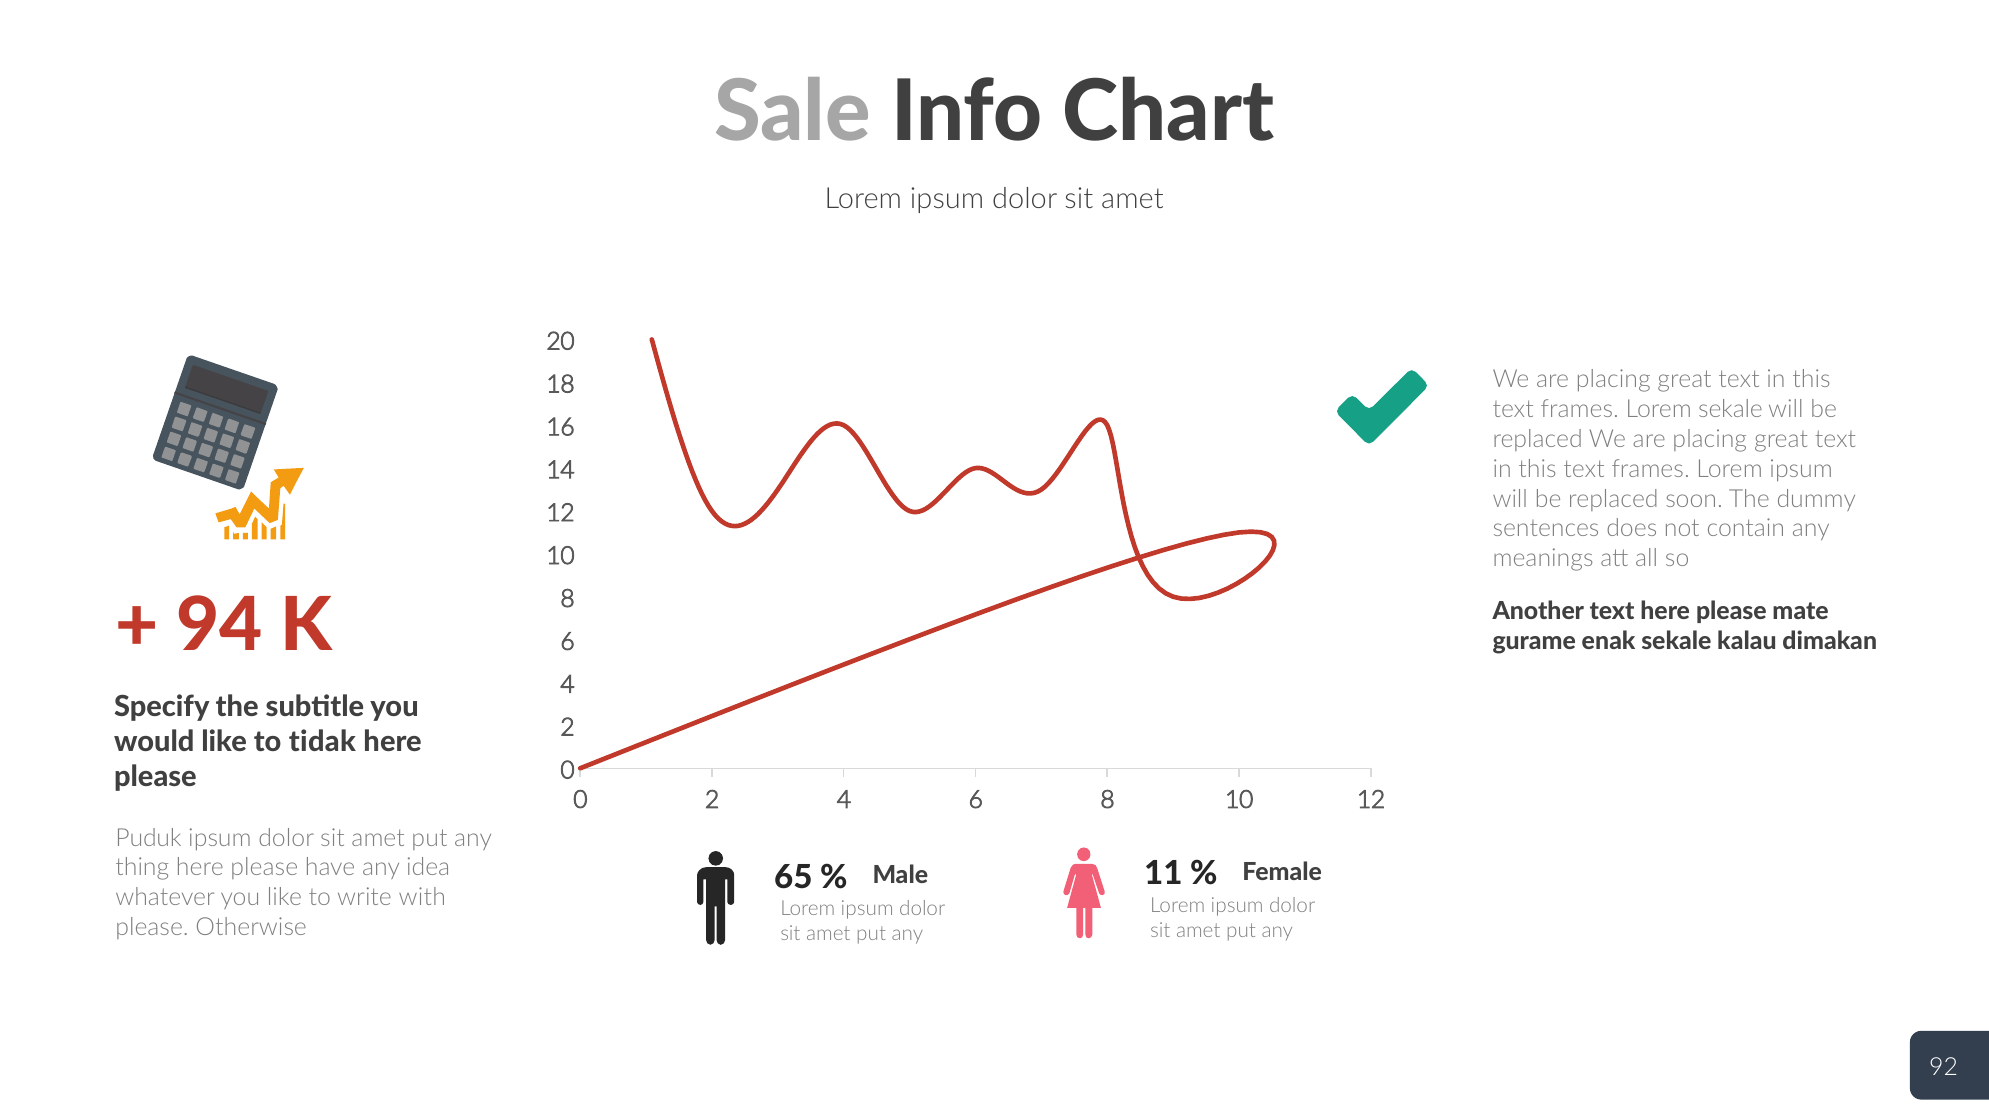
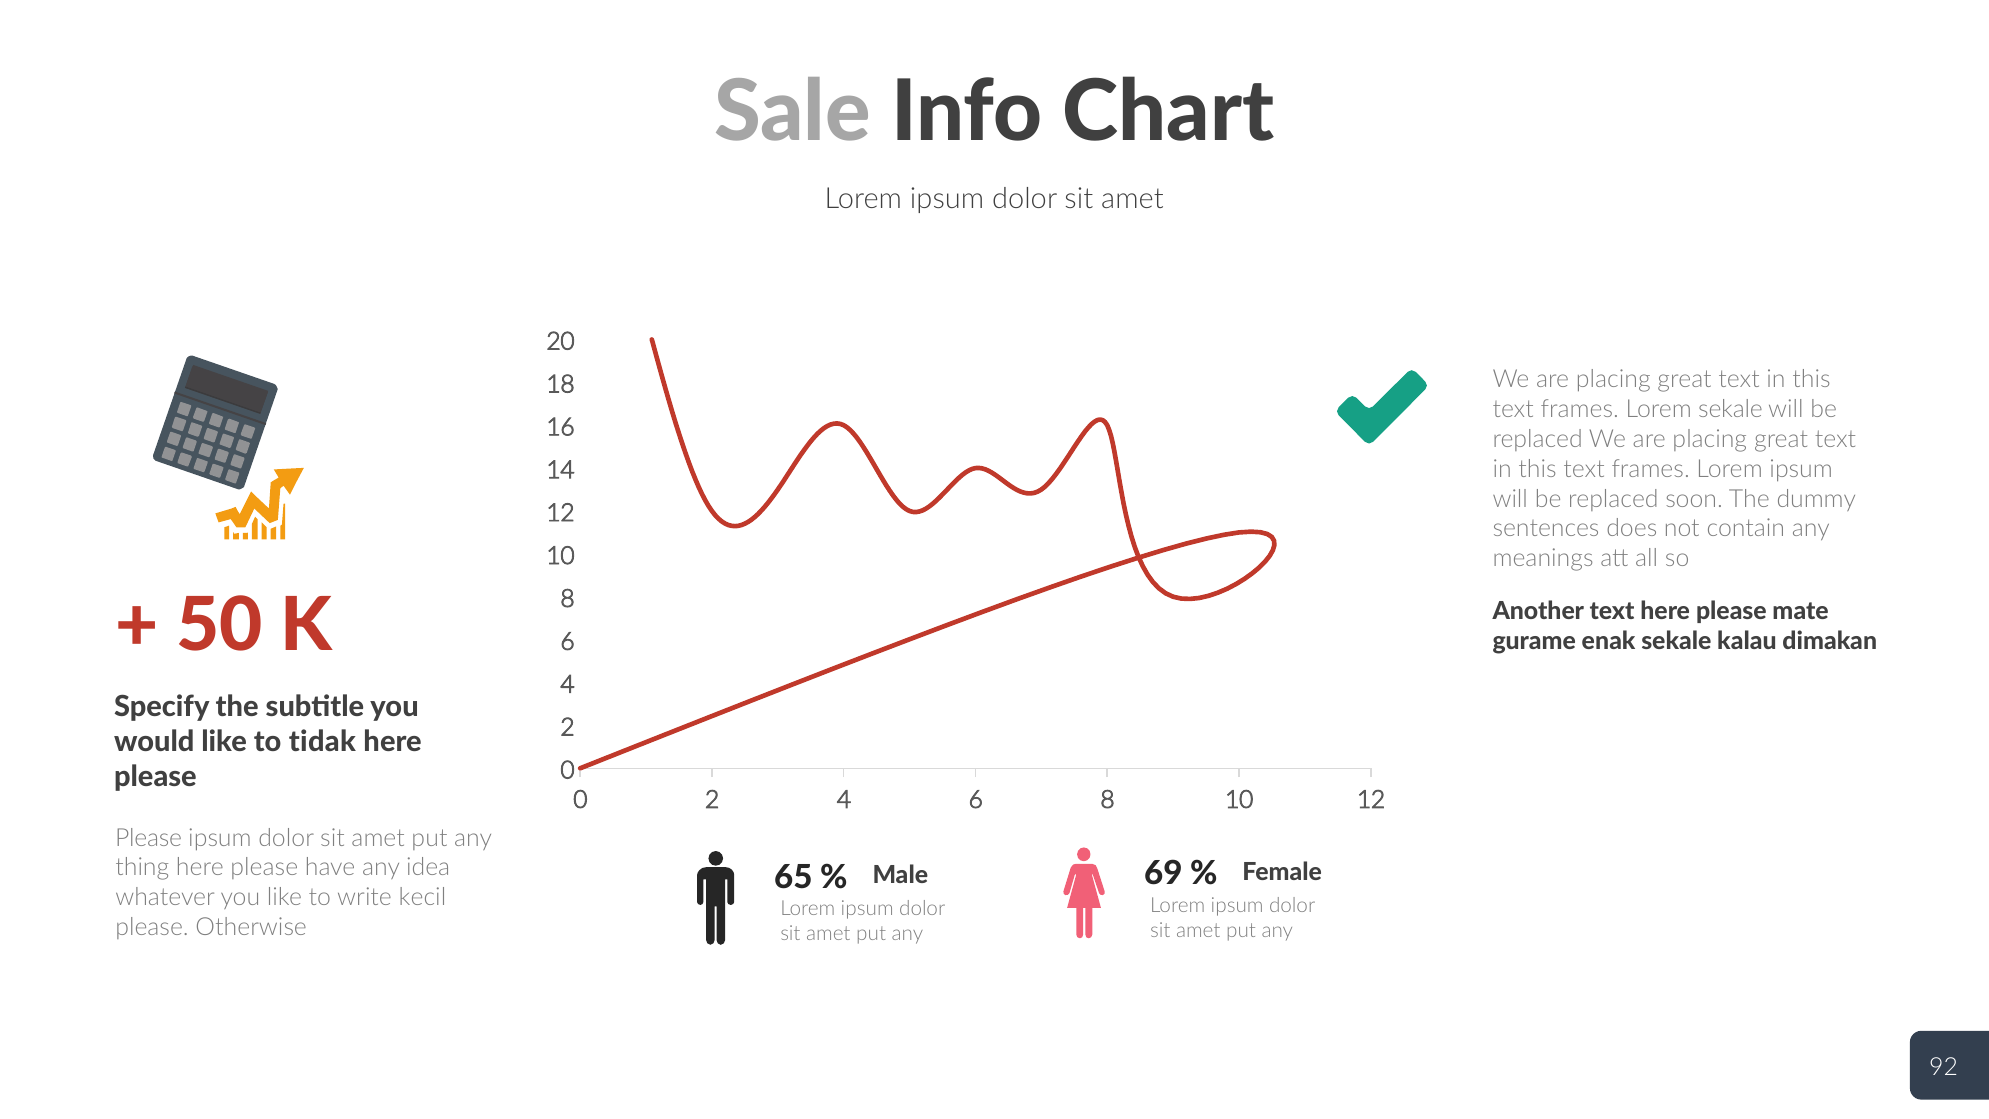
94: 94 -> 50
Puduk at (149, 838): Puduk -> Please
11: 11 -> 69
with: with -> kecil
